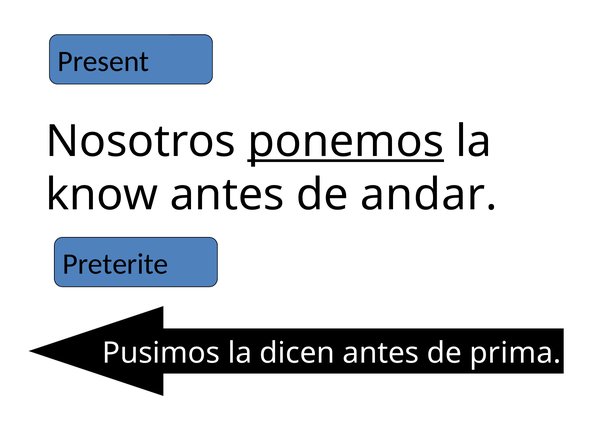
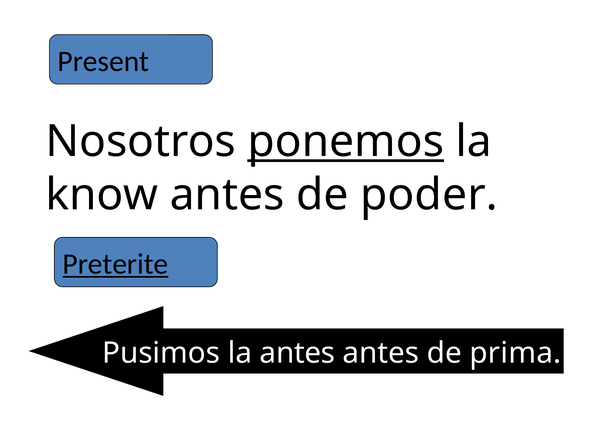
andar: andar -> poder
Preterite underline: none -> present
la dicen: dicen -> antes
